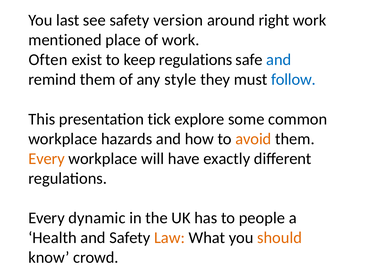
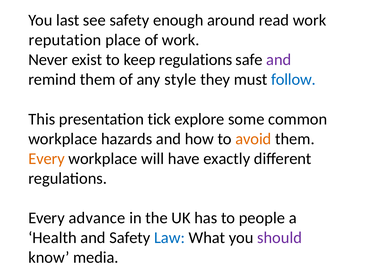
version: version -> enough
right: right -> read
mentioned: mentioned -> reputation
Often: Often -> Never
and at (279, 60) colour: blue -> purple
dynamic: dynamic -> advance
Law colour: orange -> blue
should colour: orange -> purple
crowd: crowd -> media
